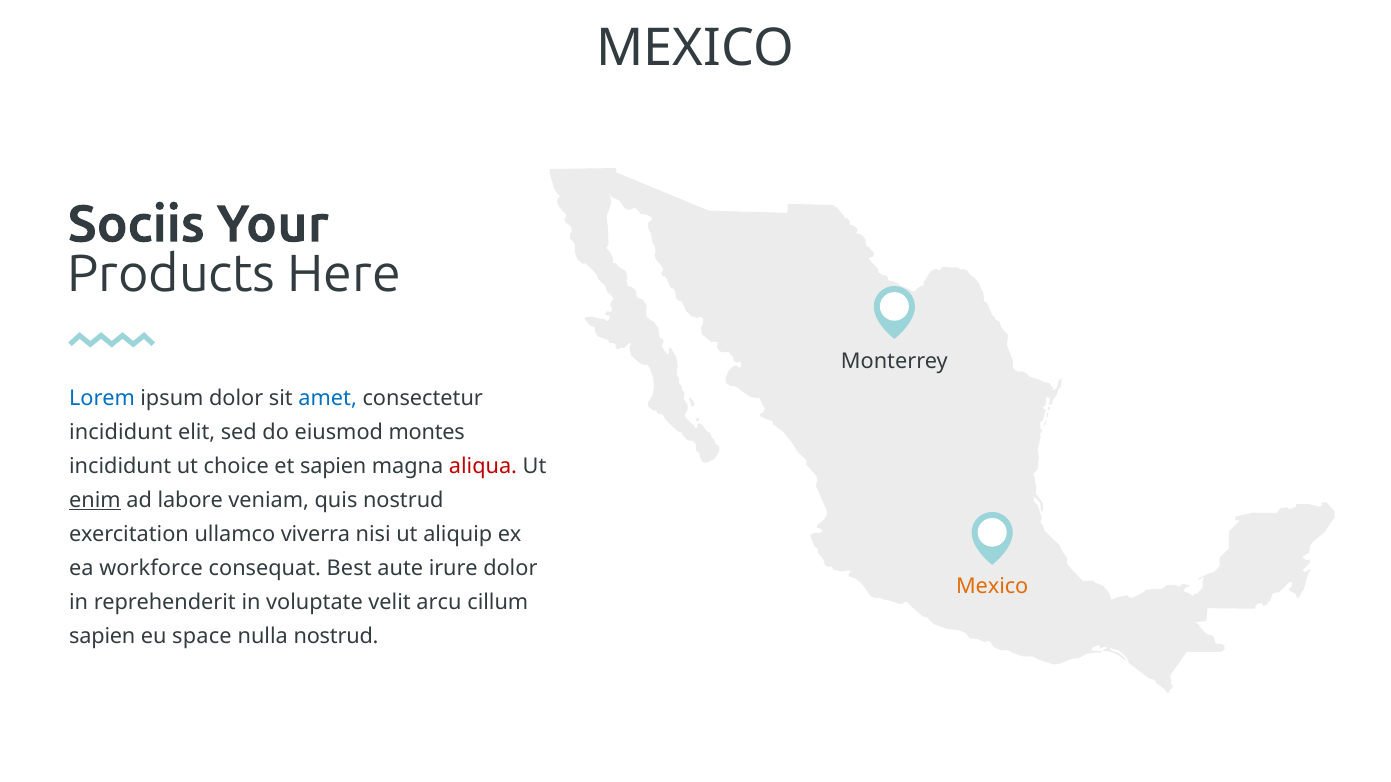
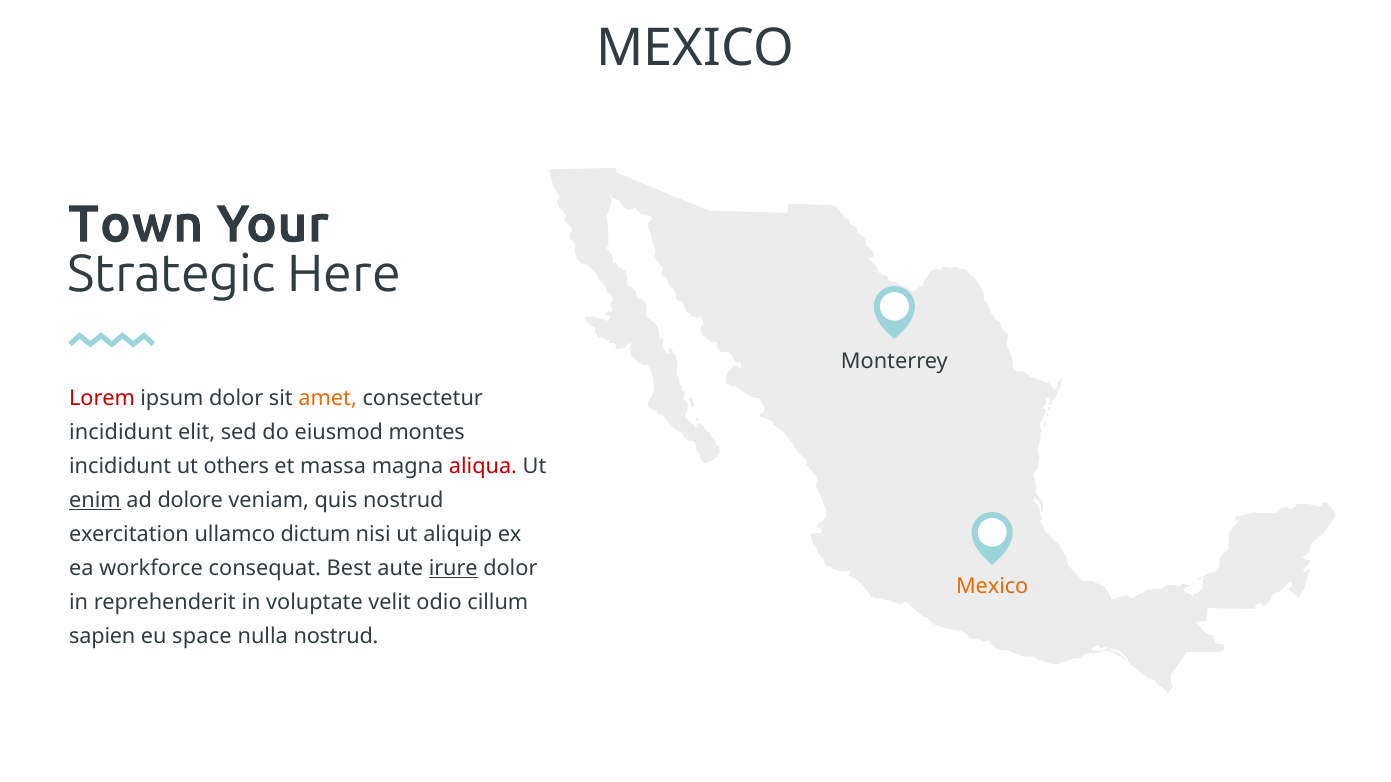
Sociis: Sociis -> Town
Products: Products -> Strategic
Lorem colour: blue -> red
amet colour: blue -> orange
choice: choice -> others
et sapien: sapien -> massa
labore: labore -> dolore
viverra: viverra -> dictum
irure underline: none -> present
arcu: arcu -> odio
